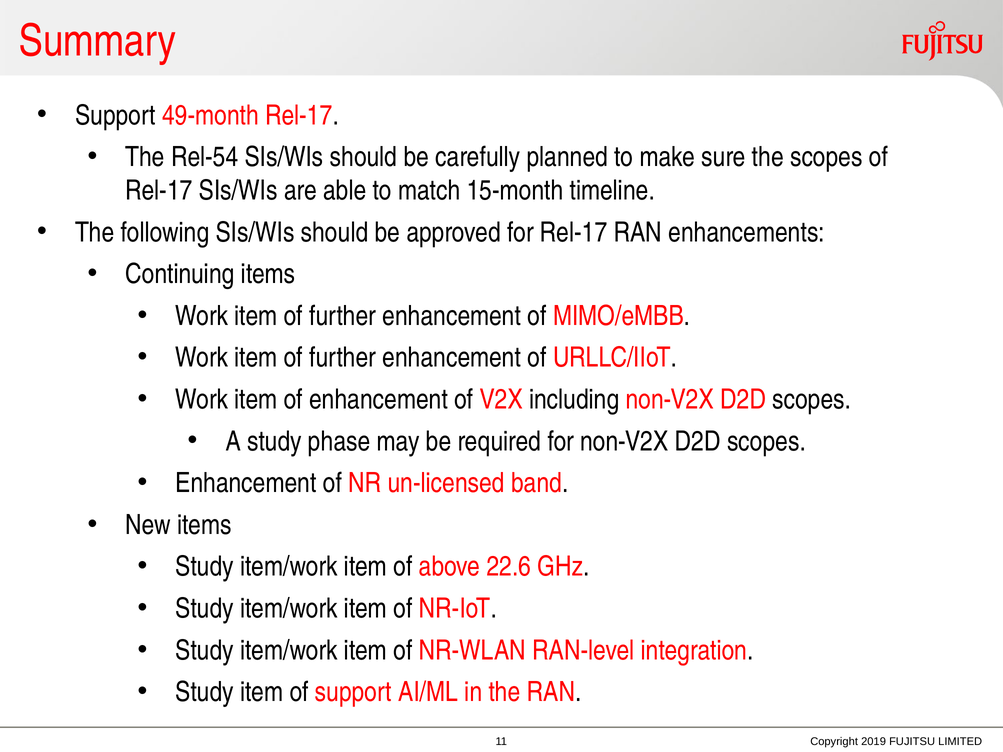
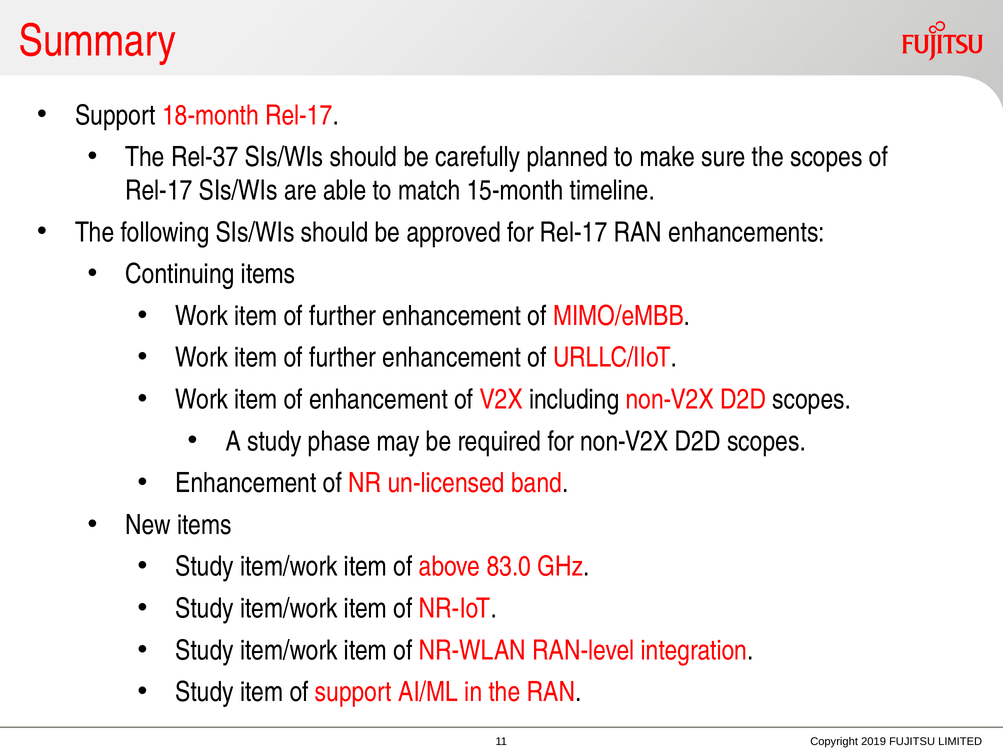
49-month: 49-month -> 18-month
Rel-54: Rel-54 -> Rel-37
22.6: 22.6 -> 83.0
